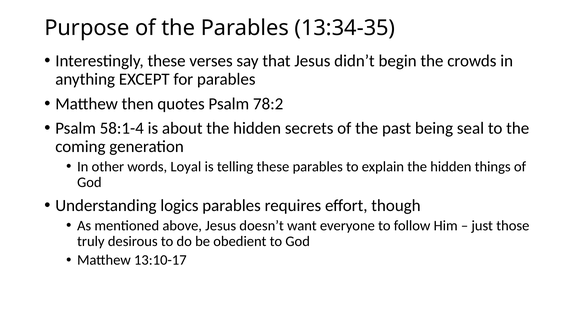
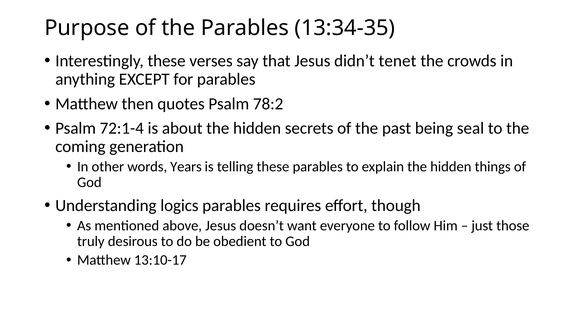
begin: begin -> tenet
58:1-4: 58:1-4 -> 72:1-4
Loyal: Loyal -> Years
